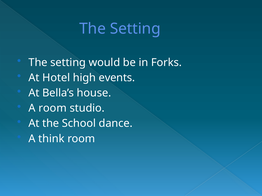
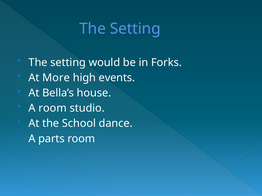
Hotel: Hotel -> More
think: think -> parts
